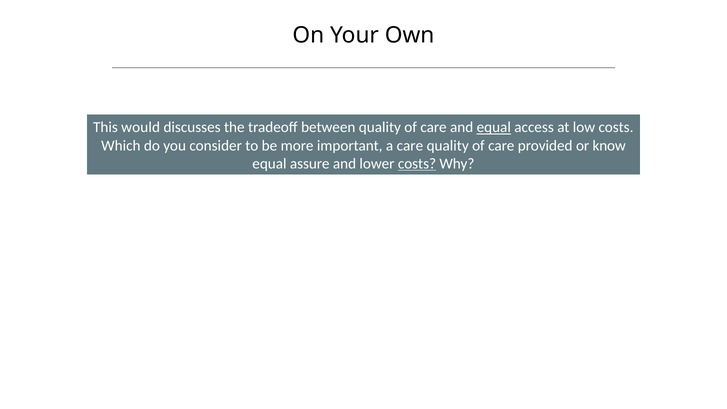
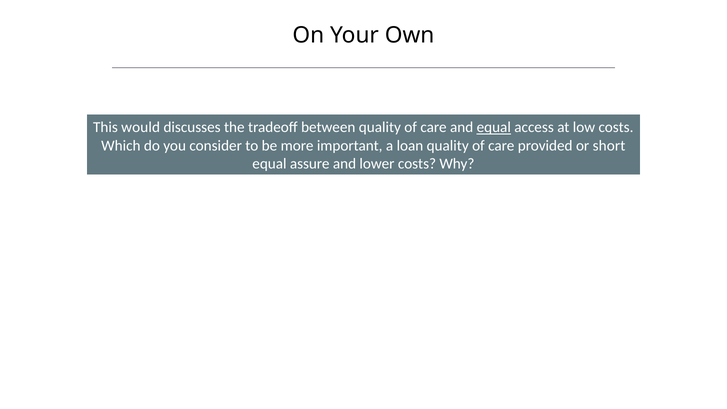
a care: care -> loan
know: know -> short
costs at (417, 164) underline: present -> none
